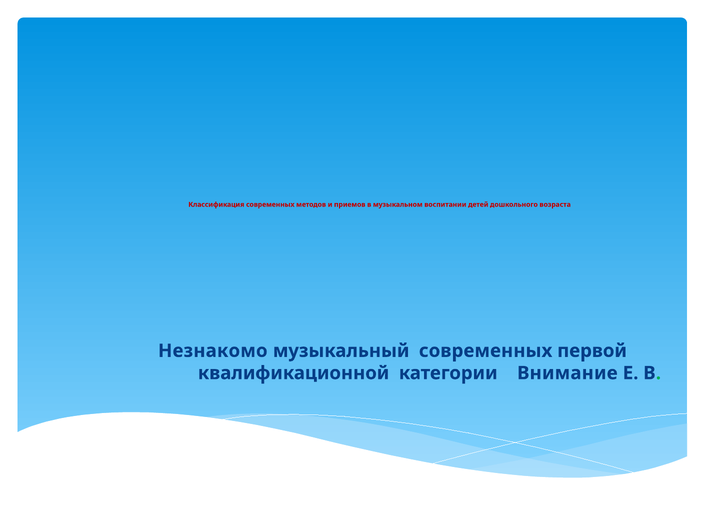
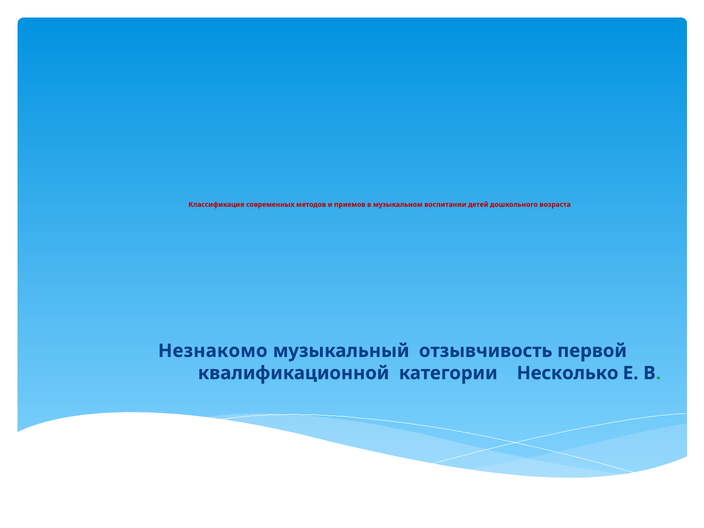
музыкальный современных: современных -> отзывчивость
Внимание: Внимание -> Несколько
